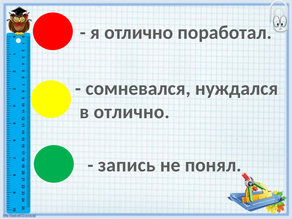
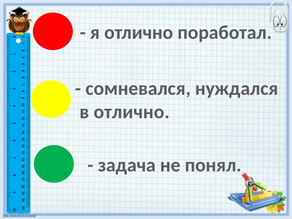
запись: запись -> задача
